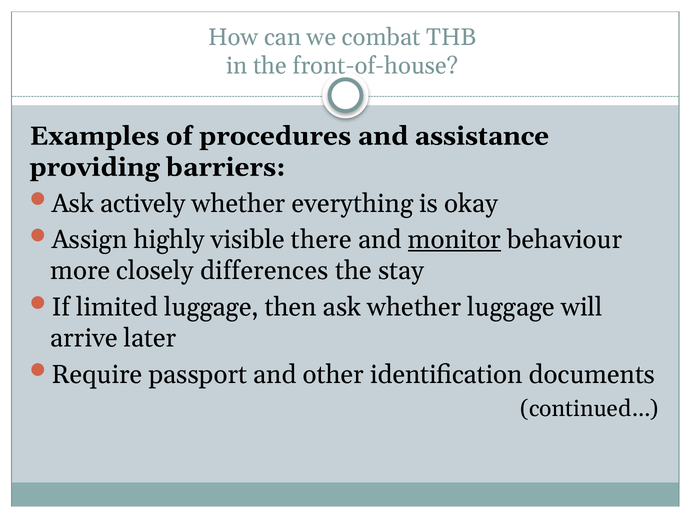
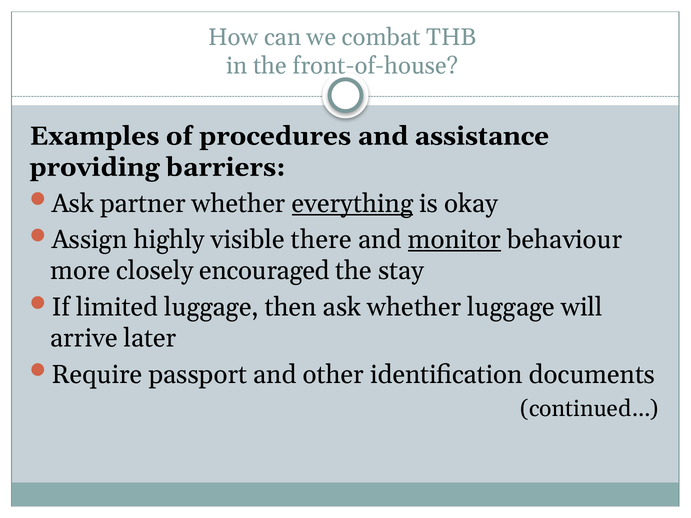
actively: actively -> partner
everything underline: none -> present
differences: differences -> encouraged
